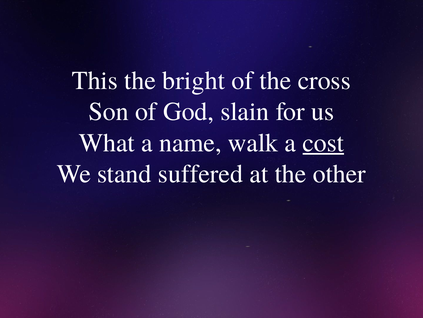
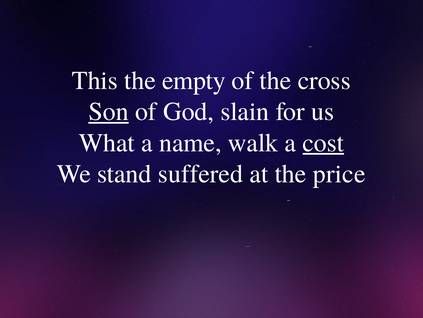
bright: bright -> empty
Son underline: none -> present
other: other -> price
